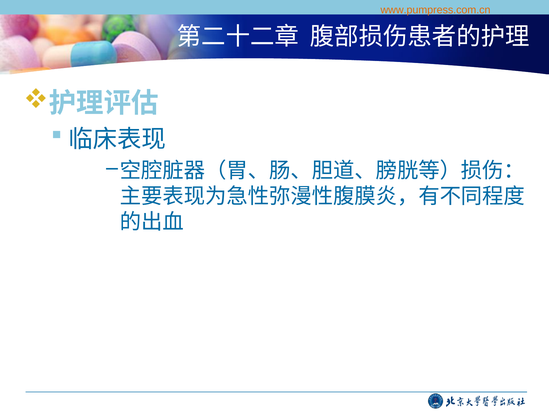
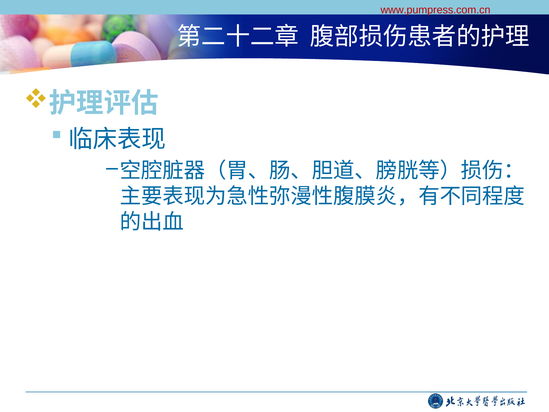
www.pumpress.com.cn colour: orange -> red
